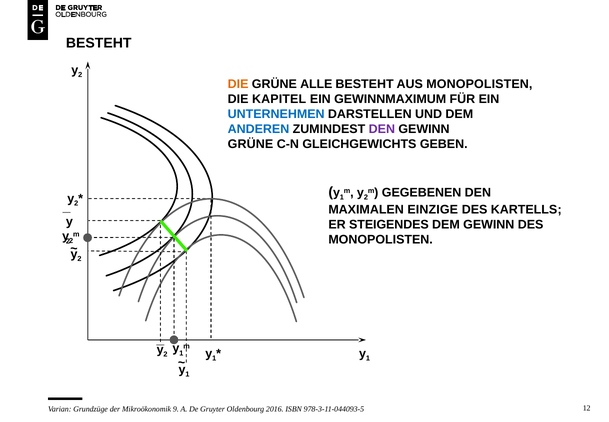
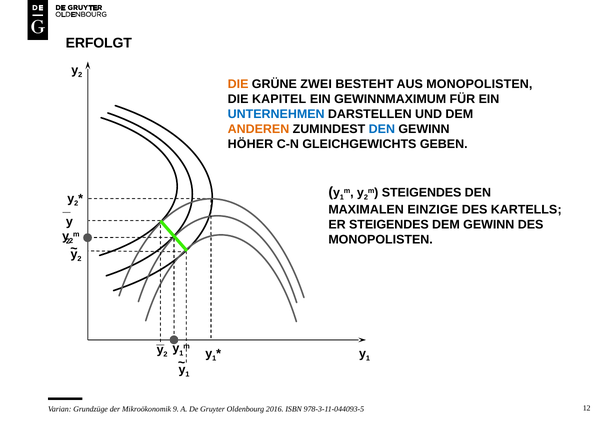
BESTEHT at (99, 43): BESTEHT -> ERFOLGT
ALLE: ALLE -> ZWEI
ANDEREN colour: blue -> orange
DEN at (382, 129) colour: purple -> blue
GRÜNE at (250, 144): GRÜNE -> HÖHER
GEGEBENEN at (422, 193): GEGEBENEN -> STEIGENDES
